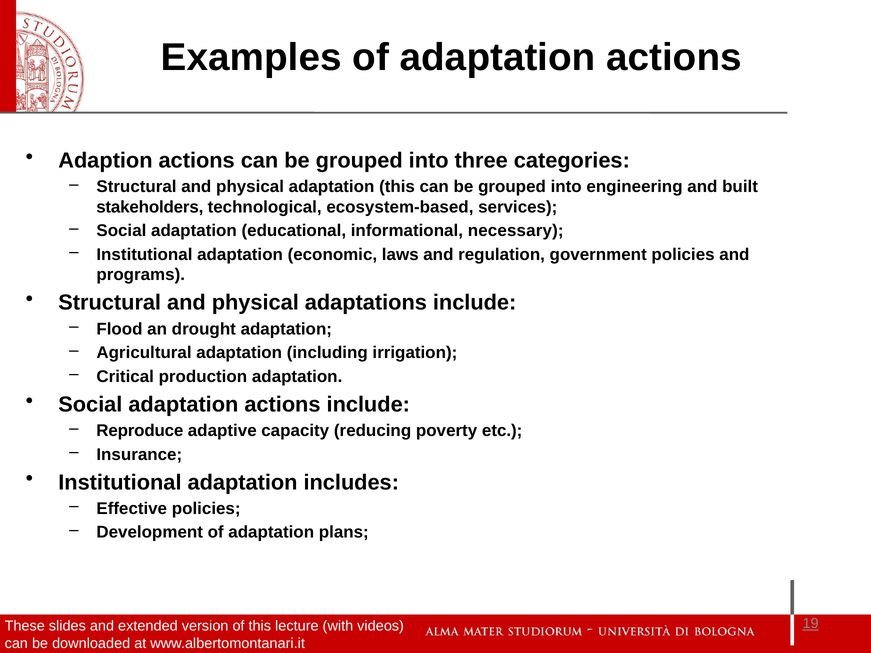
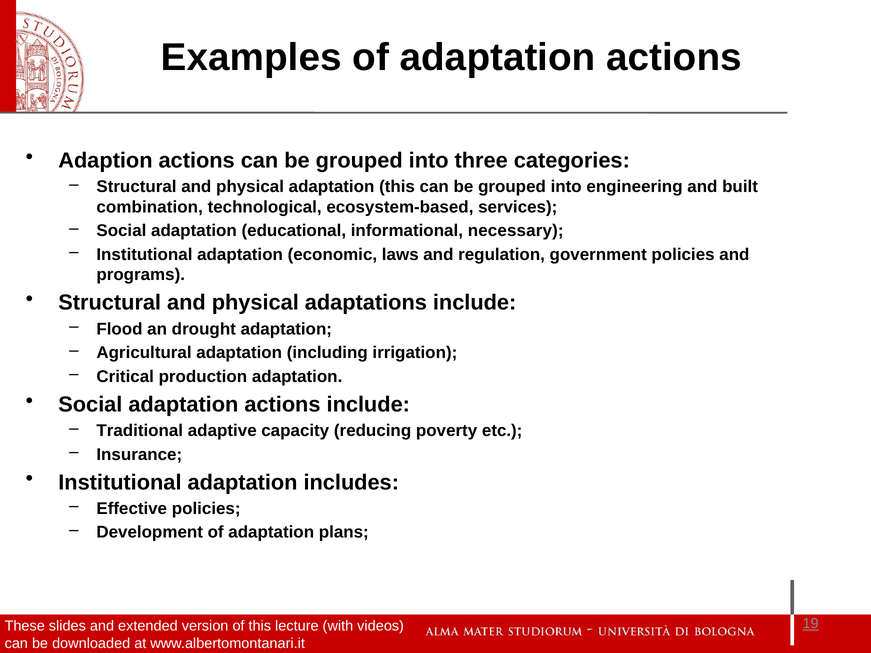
stakeholders: stakeholders -> combination
Reproduce: Reproduce -> Traditional
